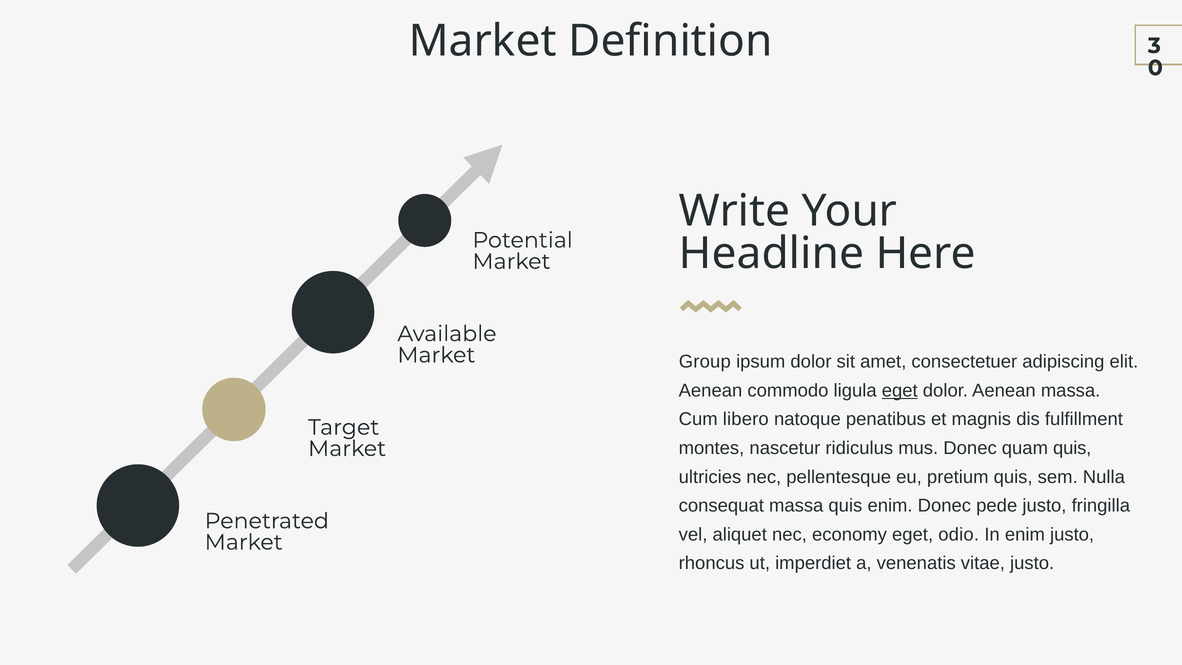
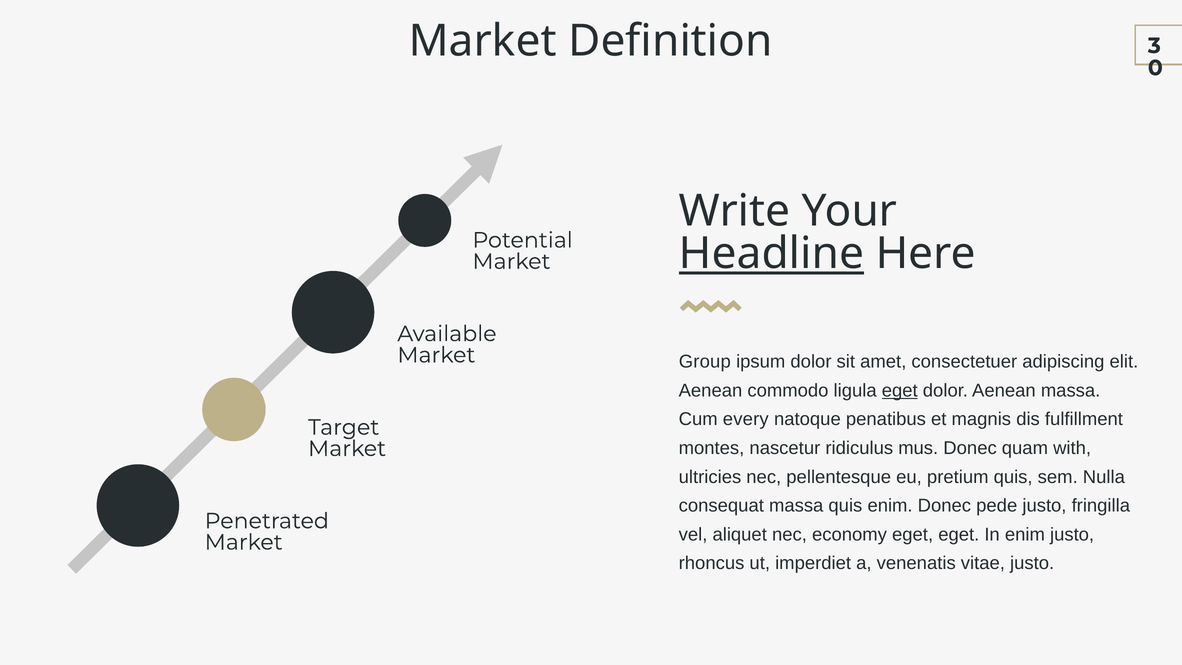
Headline underline: none -> present
libero: libero -> every
quam quis: quis -> with
eget odio: odio -> eget
